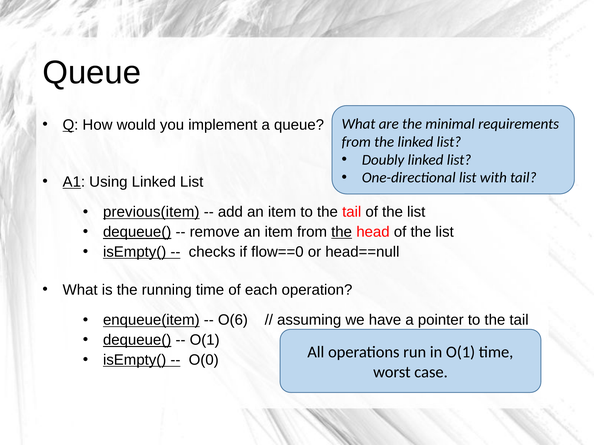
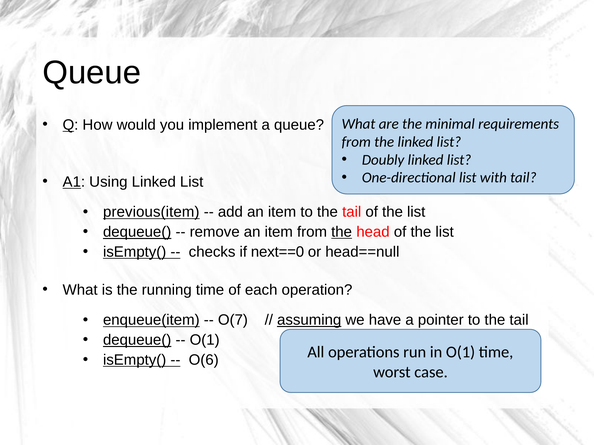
flow==0: flow==0 -> next==0
O(6: O(6 -> O(7
assuming underline: none -> present
O(0: O(0 -> O(6
